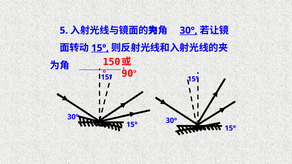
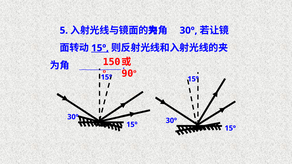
30º at (189, 30) underline: present -> none
